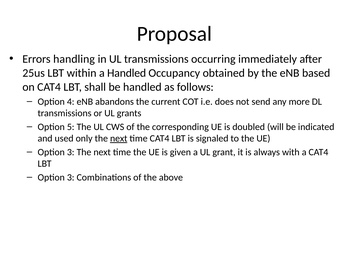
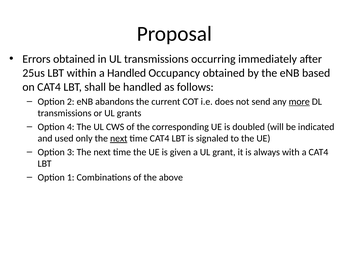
Errors handling: handling -> obtained
4: 4 -> 2
more underline: none -> present
5: 5 -> 4
3 at (71, 177): 3 -> 1
